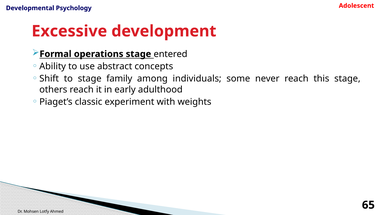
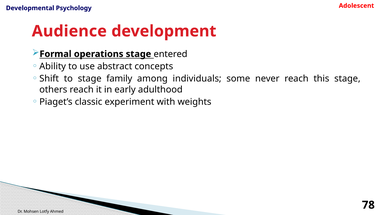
Excessive: Excessive -> Audience
65: 65 -> 78
